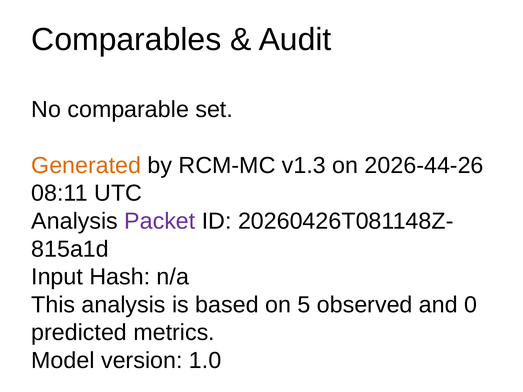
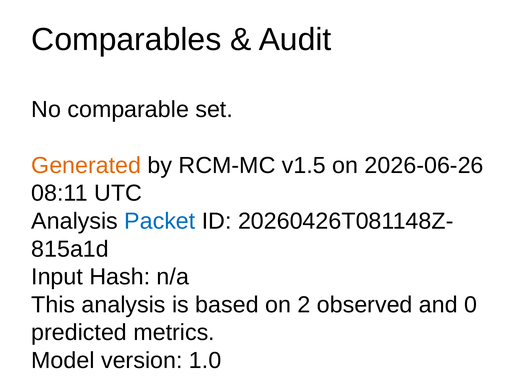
v1.3: v1.3 -> v1.5
2026-44-26: 2026-44-26 -> 2026-06-26
Packet colour: purple -> blue
5: 5 -> 2
